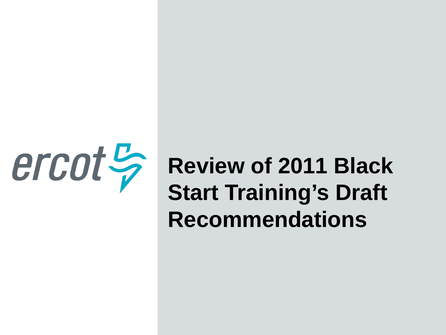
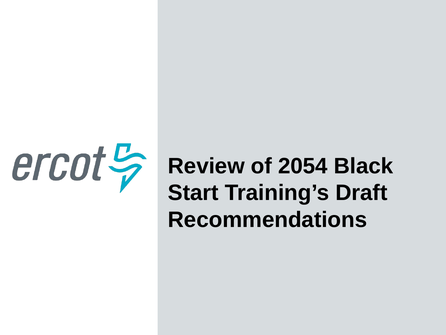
2011: 2011 -> 2054
